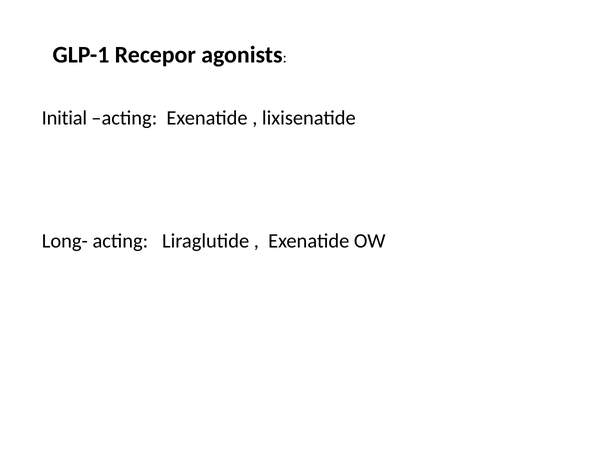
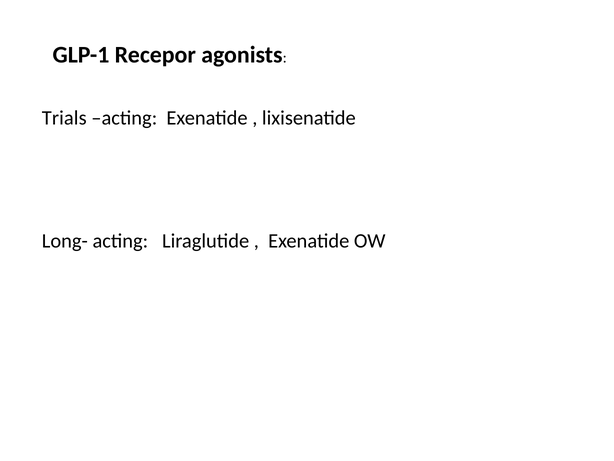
Initial: Initial -> Trials
